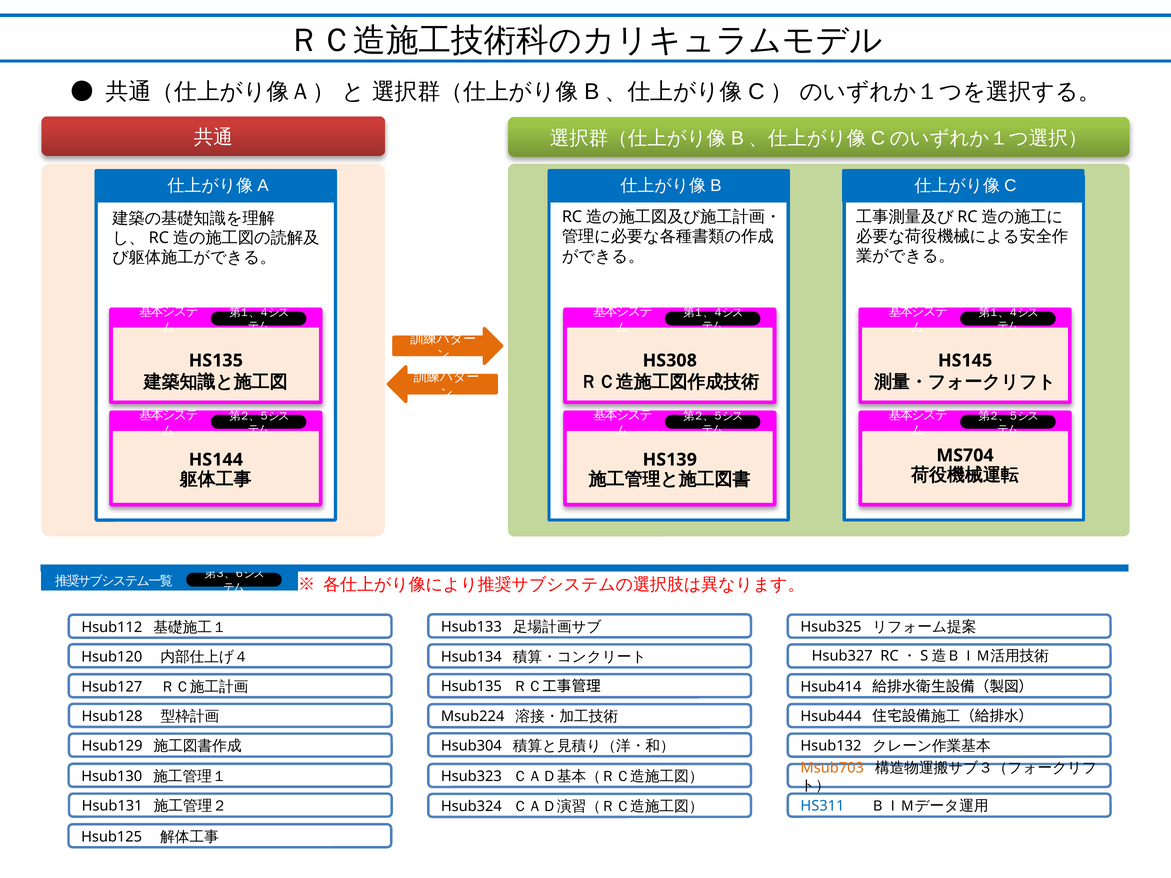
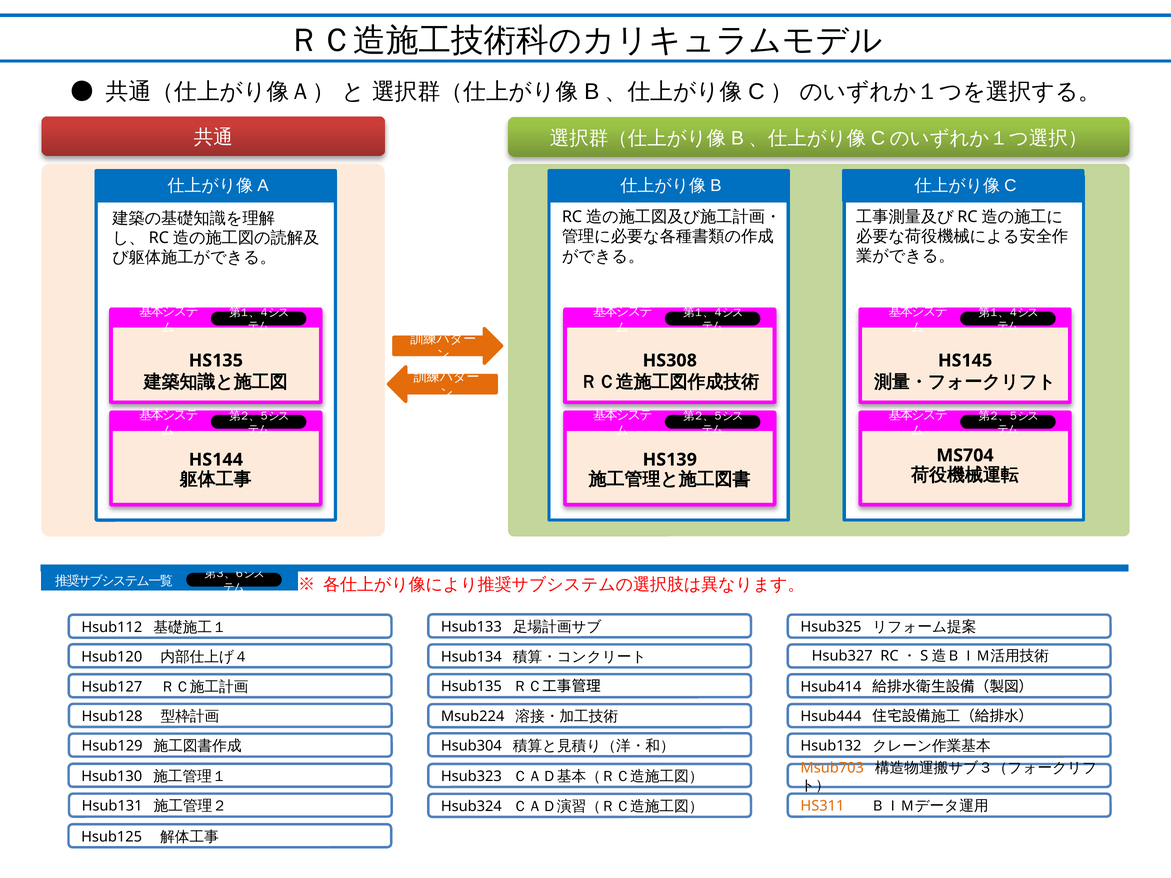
HS311 colour: blue -> orange
